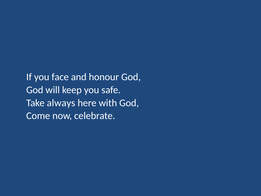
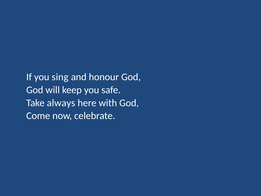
face: face -> sing
